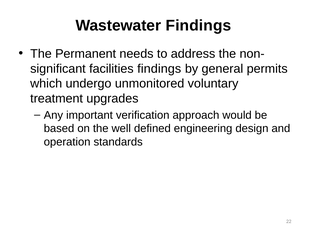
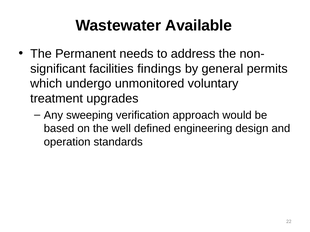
Wastewater Findings: Findings -> Available
important: important -> sweeping
